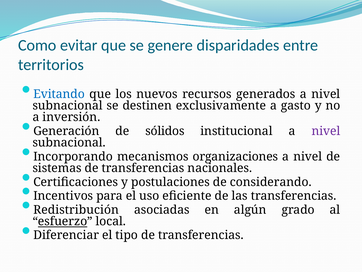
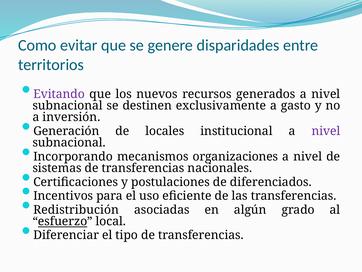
Evitando colour: blue -> purple
sólidos: sólidos -> locales
considerando: considerando -> diferenciados
